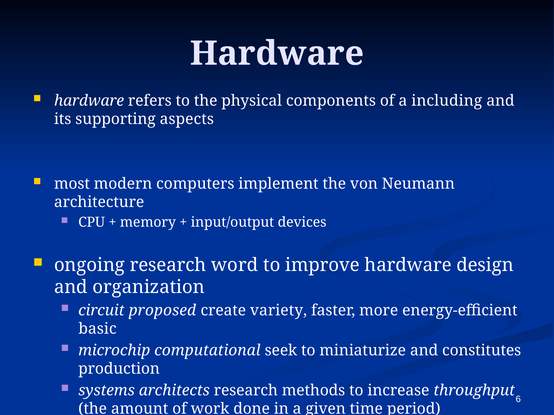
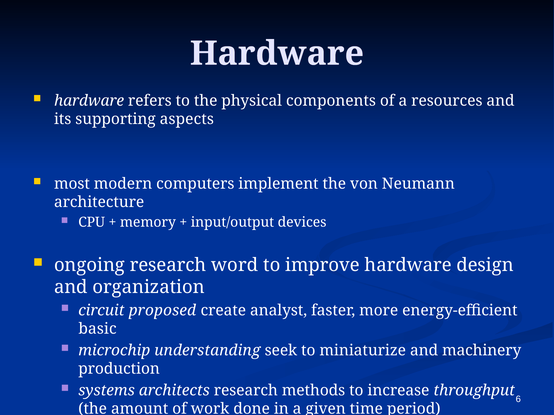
including: including -> resources
variety: variety -> analyst
computational: computational -> understanding
constitutes: constitutes -> machinery
